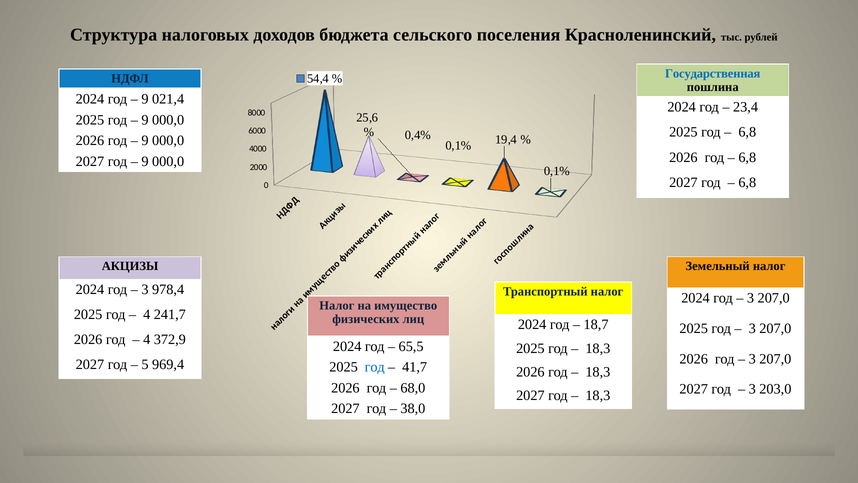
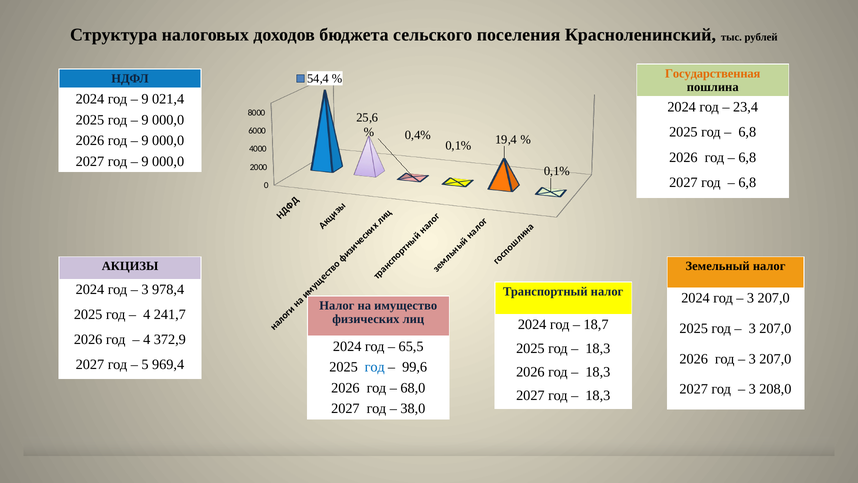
Государственная colour: blue -> orange
41,7: 41,7 -> 99,6
203,0: 203,0 -> 208,0
